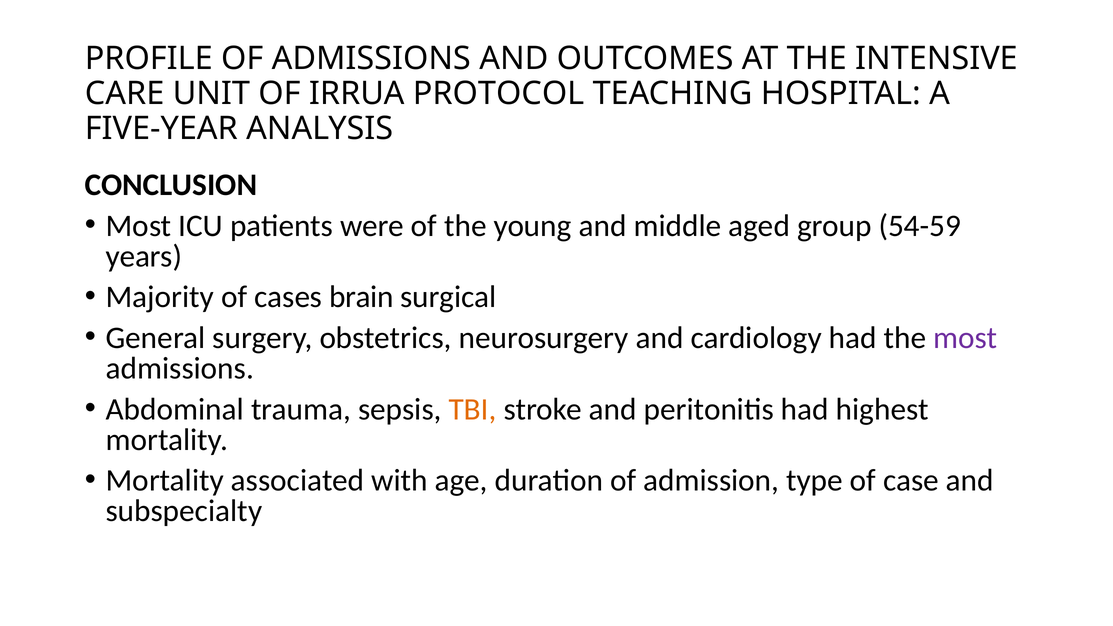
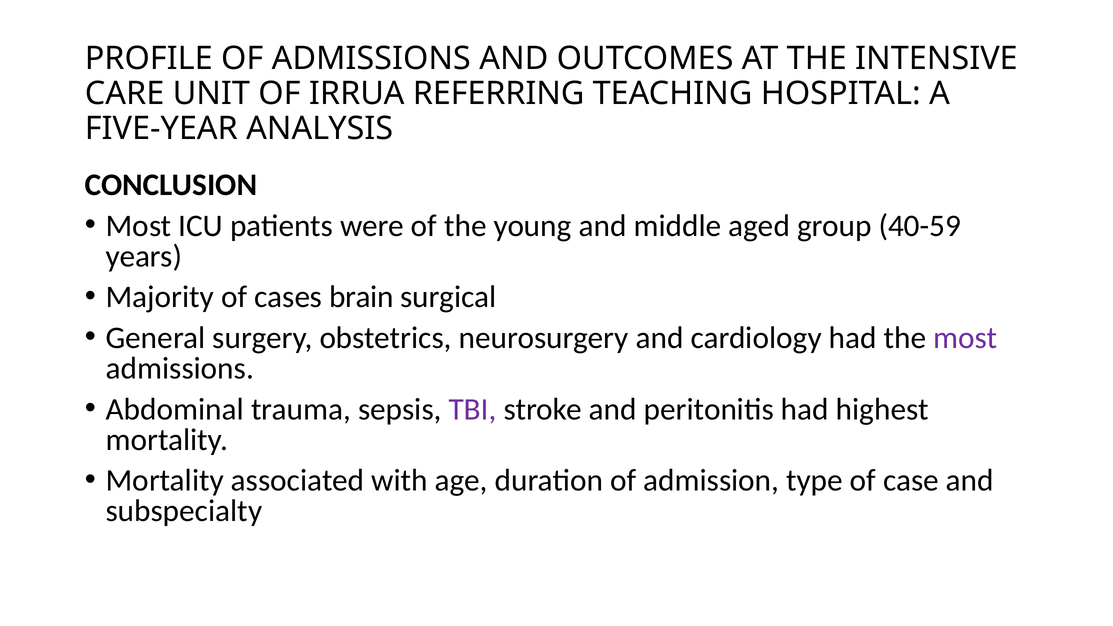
PROTOCOL: PROTOCOL -> REFERRING
54-59: 54-59 -> 40-59
TBI colour: orange -> purple
